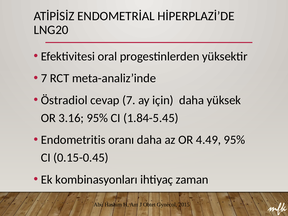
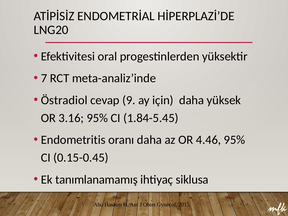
cevap 7: 7 -> 9
4.49: 4.49 -> 4.46
kombinasyonları: kombinasyonları -> tanımlanamamış
zaman: zaman -> siklusa
